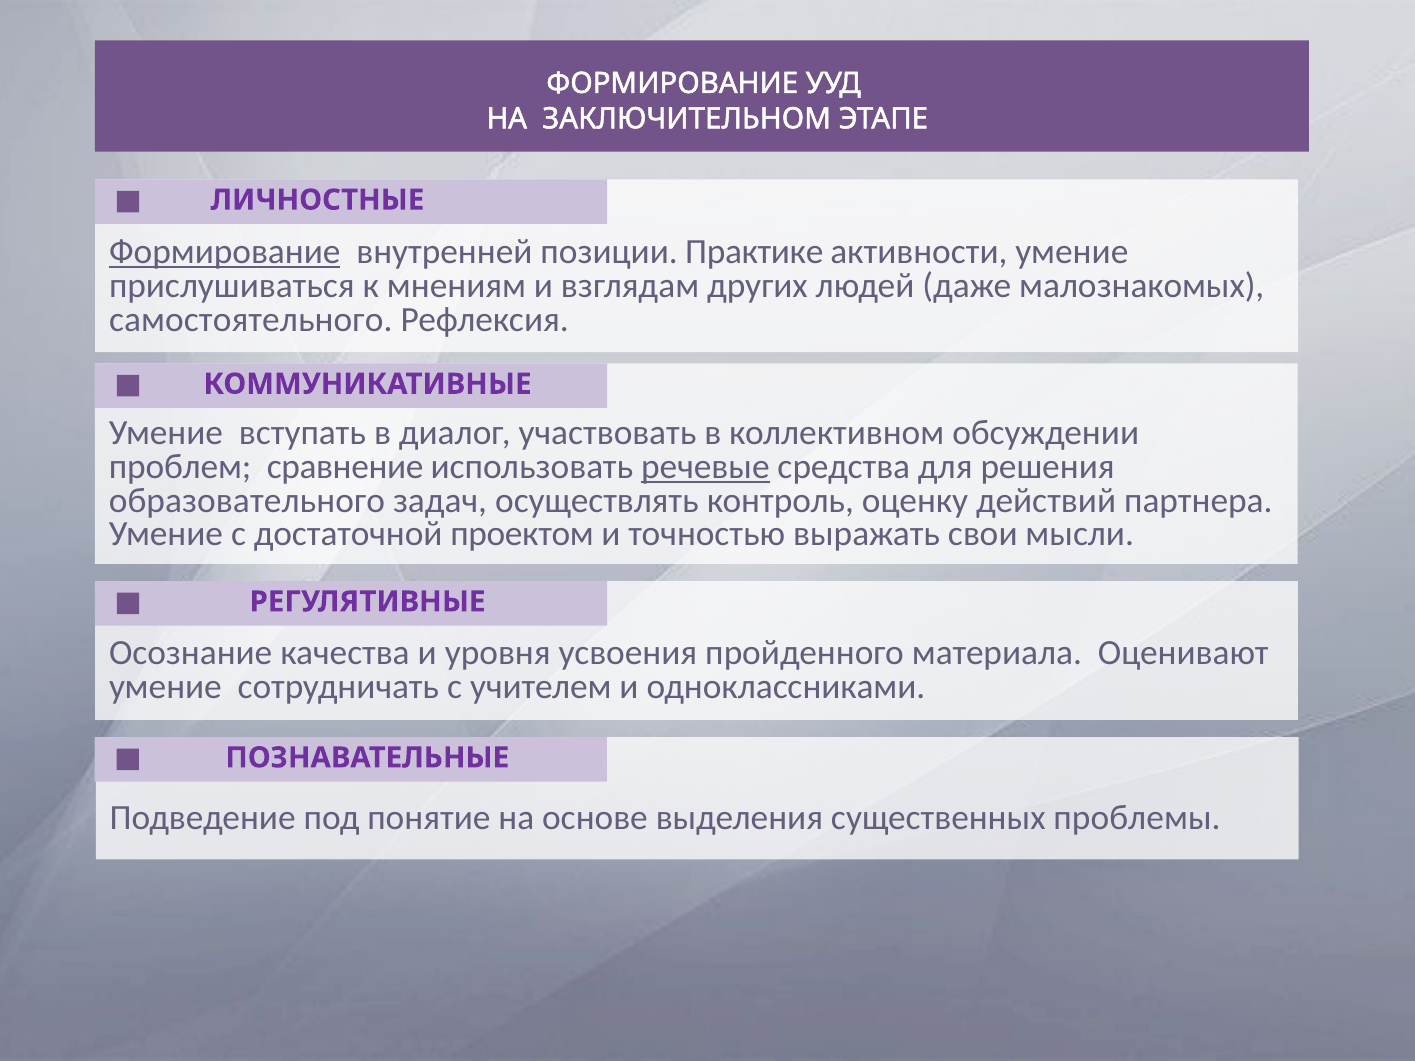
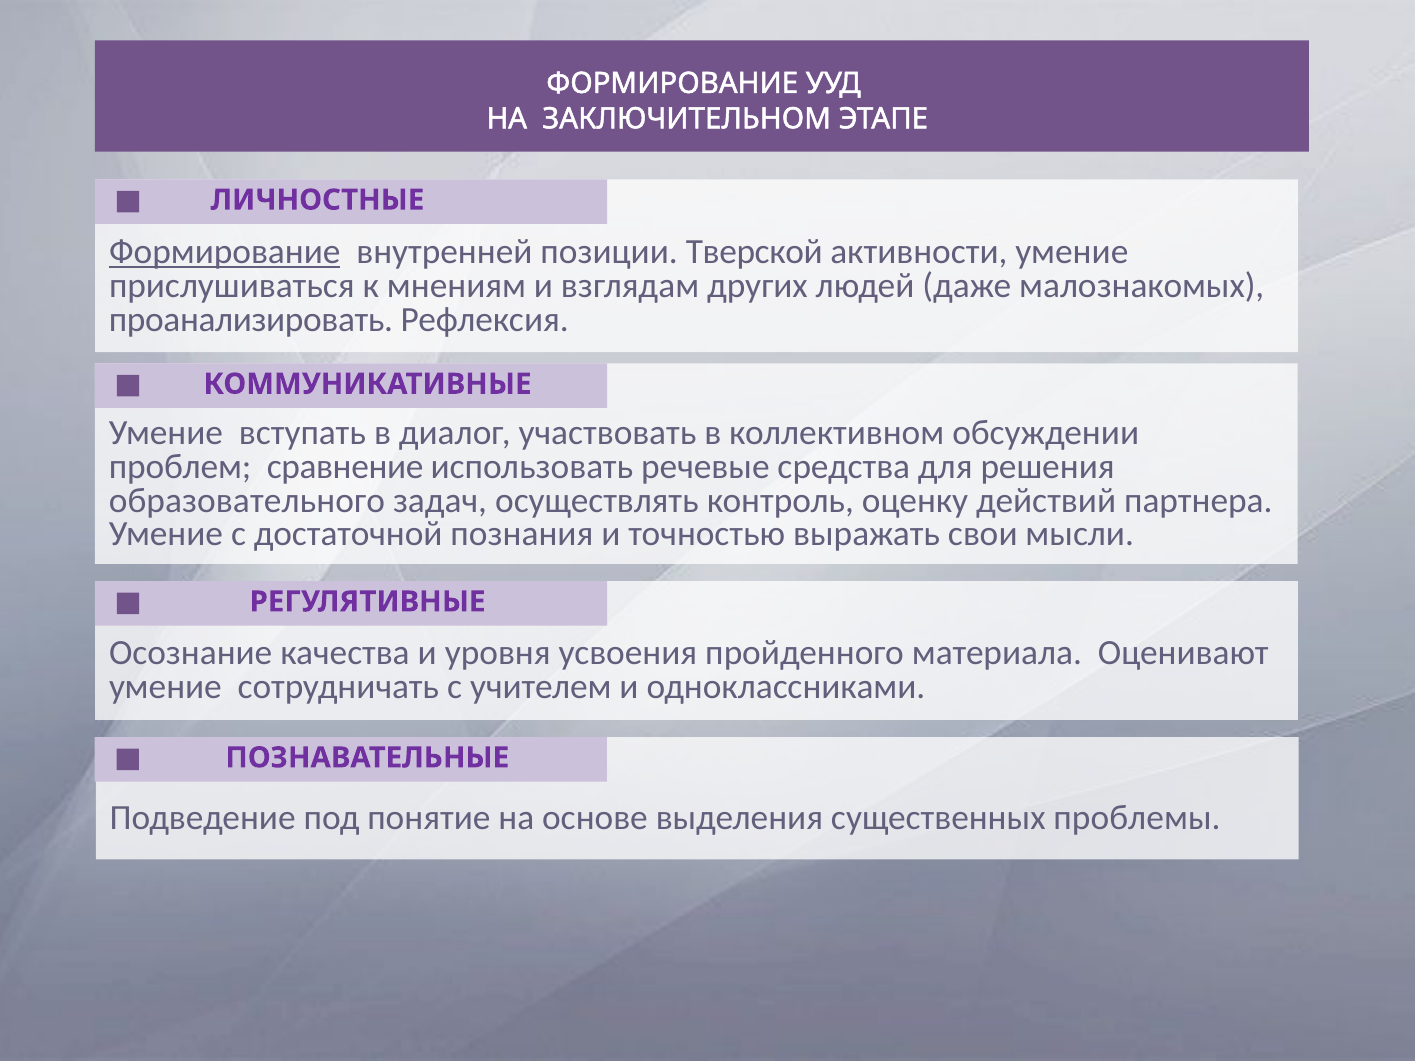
Практике: Практике -> Тверской
самостоятельного: самостоятельного -> проанализировать
речевые underline: present -> none
проектом: проектом -> познания
